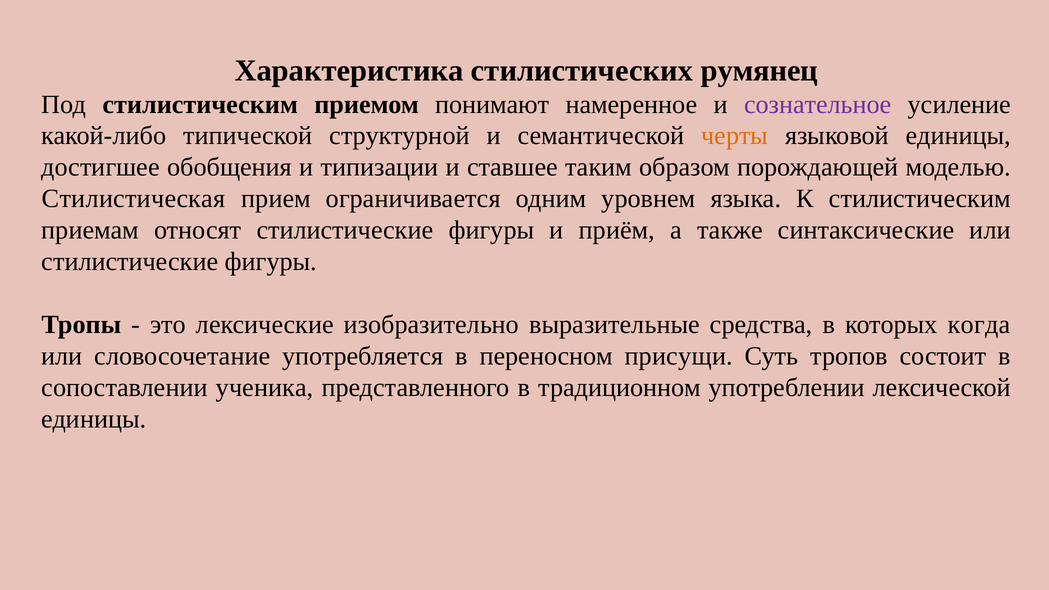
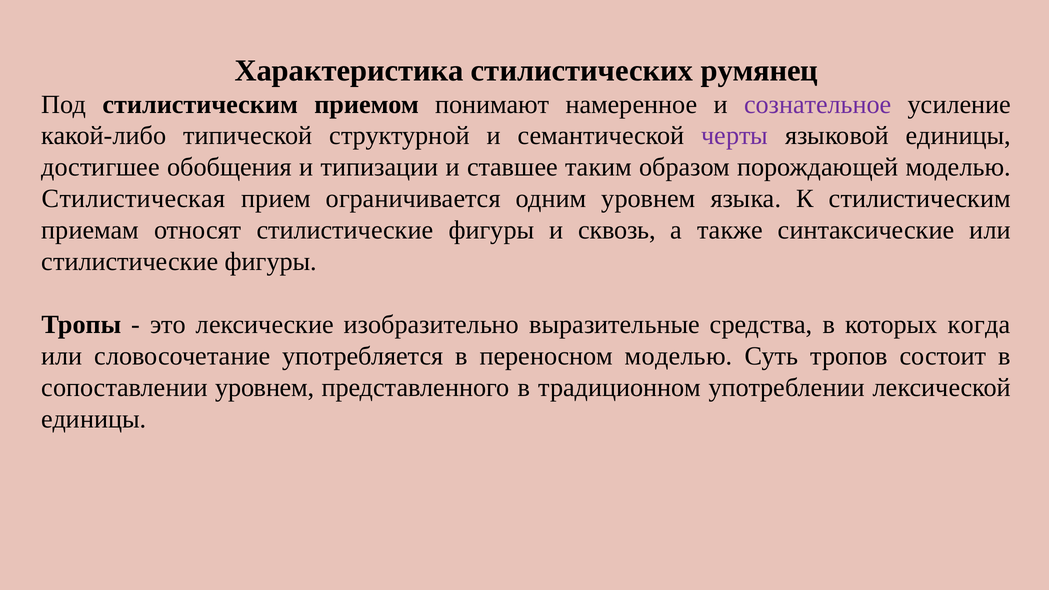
черты colour: orange -> purple
приём: приём -> сквозь
переносном присущи: присущи -> моделью
сопоставлении ученика: ученика -> уровнем
